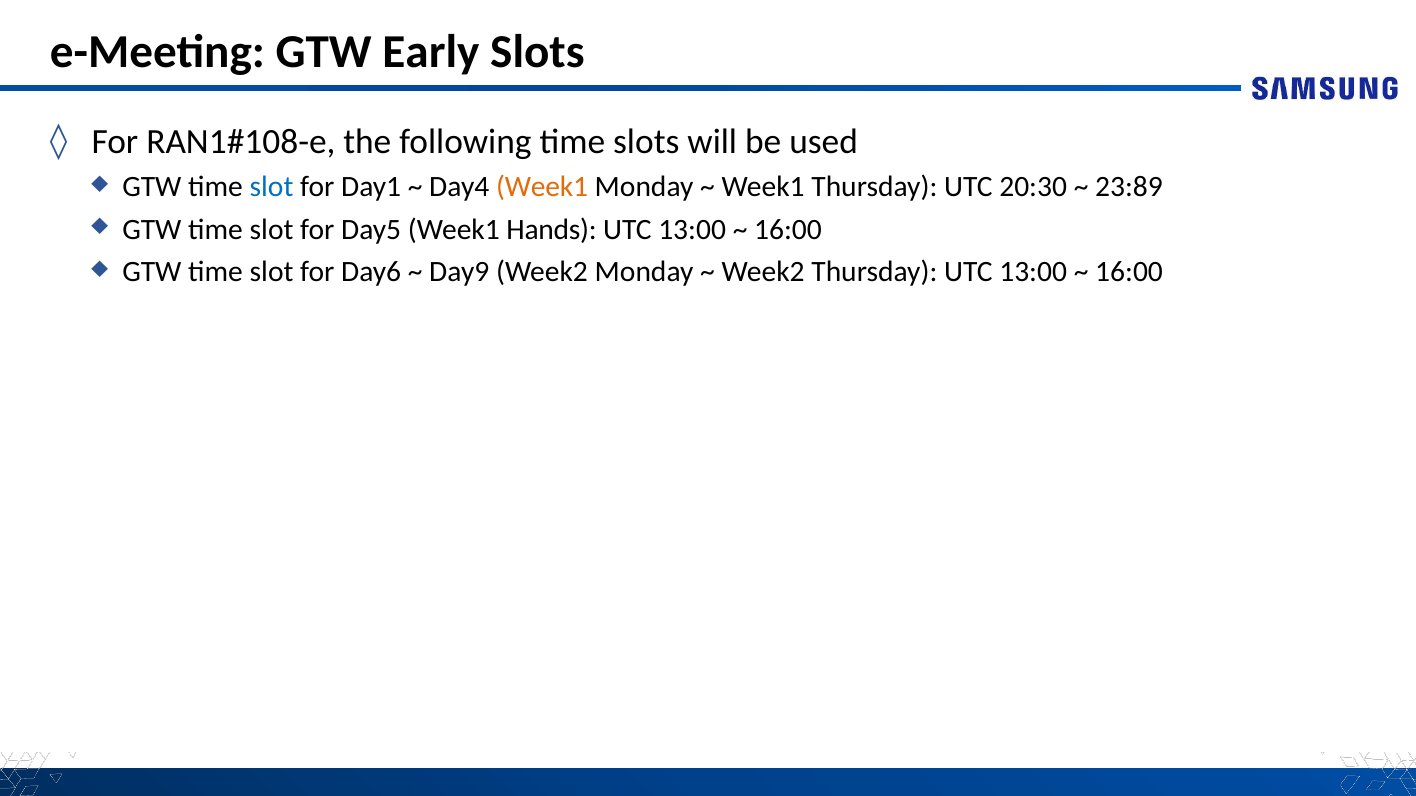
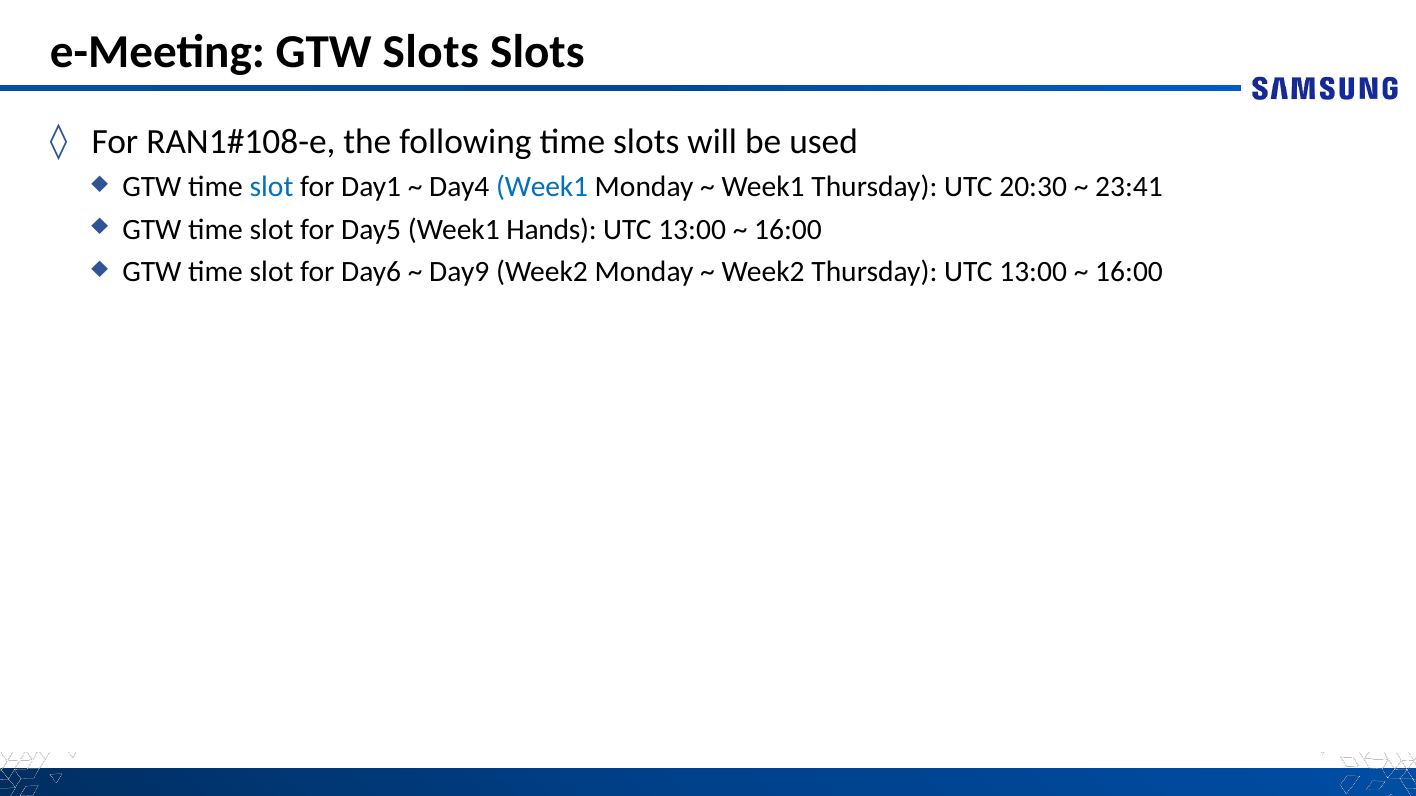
GTW Early: Early -> Slots
Week1 at (542, 187) colour: orange -> blue
23:89: 23:89 -> 23:41
